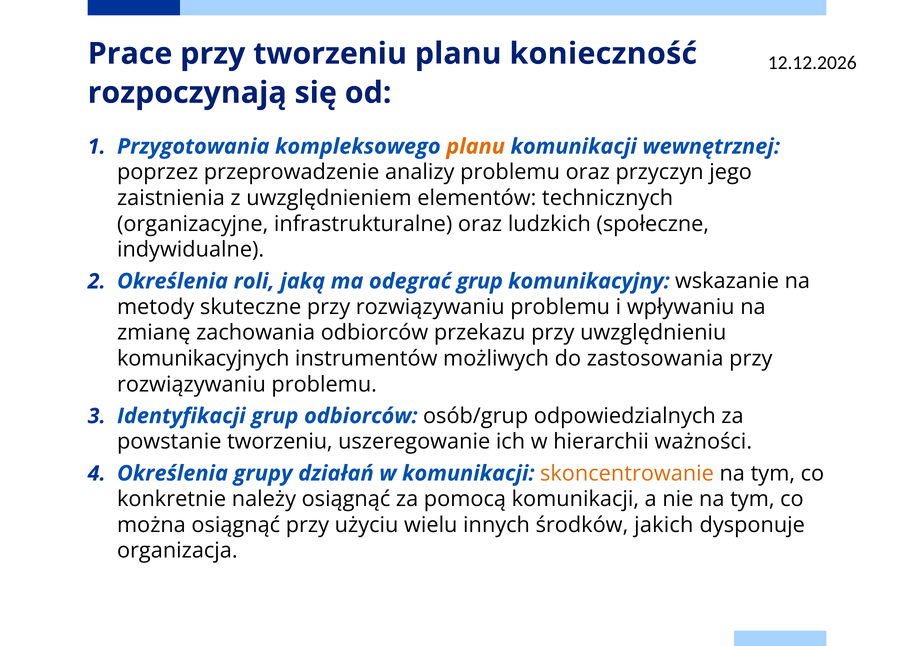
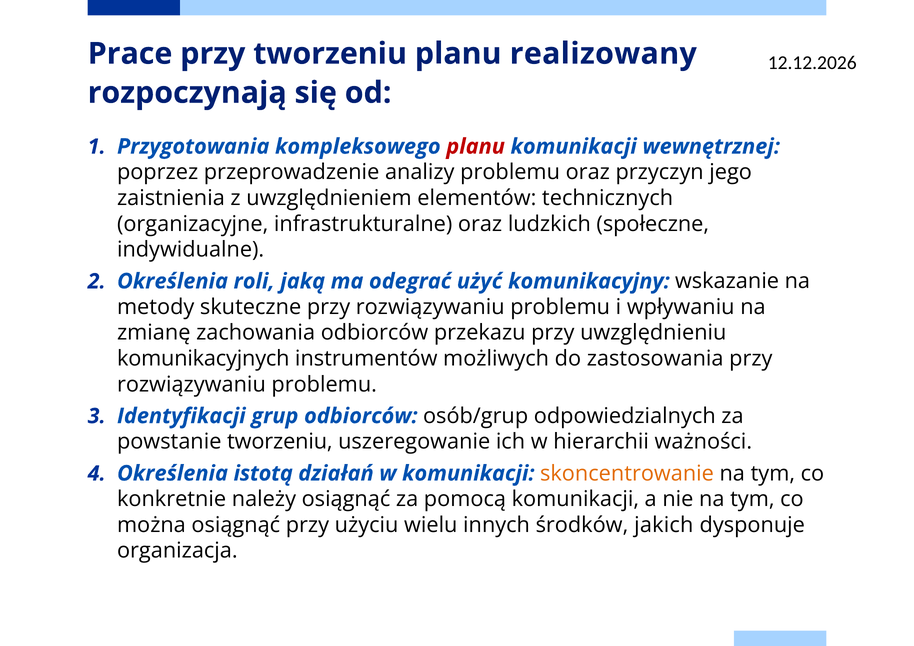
konieczność: konieczność -> realizowany
planu at (476, 147) colour: orange -> red
odegrać grup: grup -> użyć
grupy: grupy -> istotą
